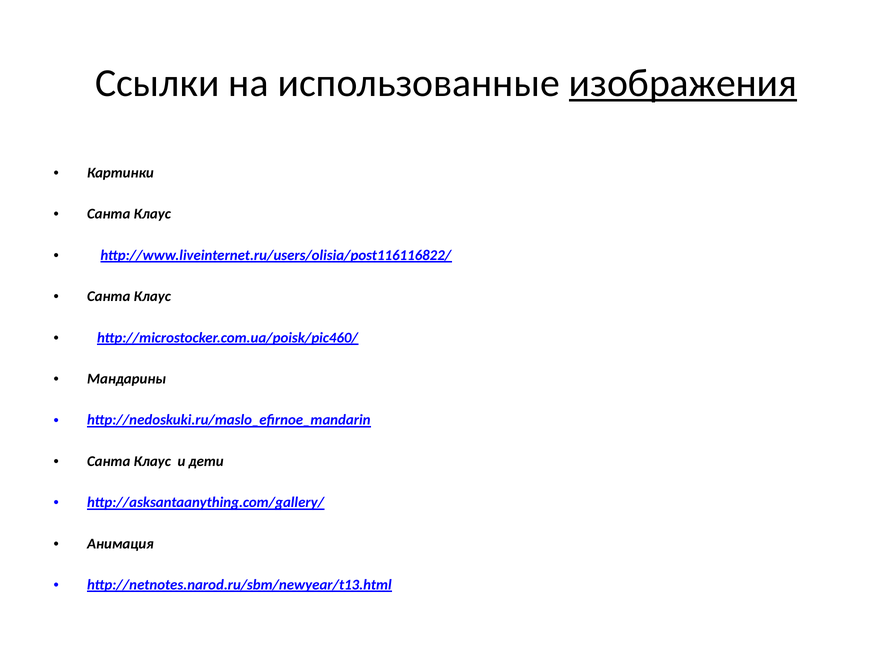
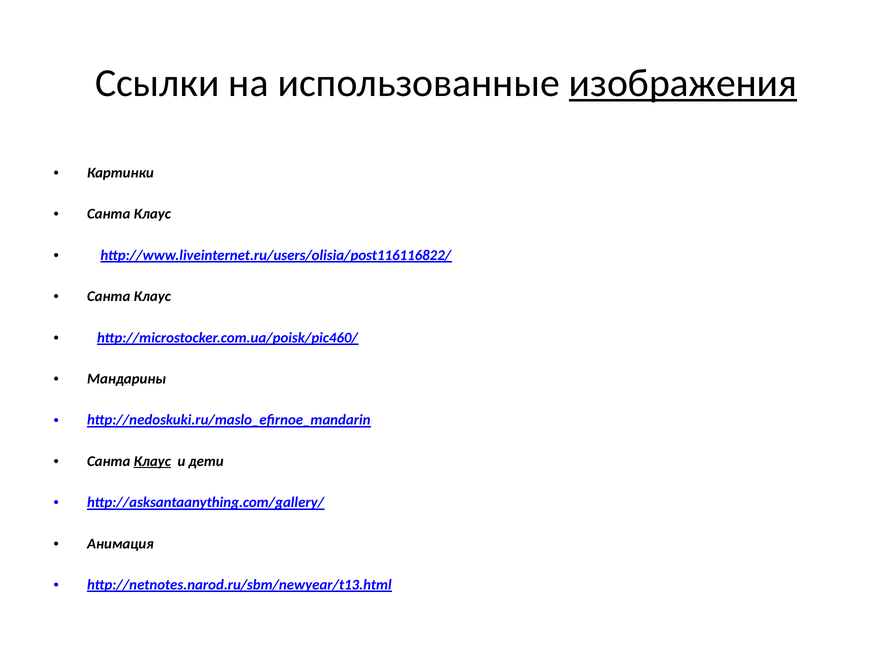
Клаус at (152, 461) underline: none -> present
